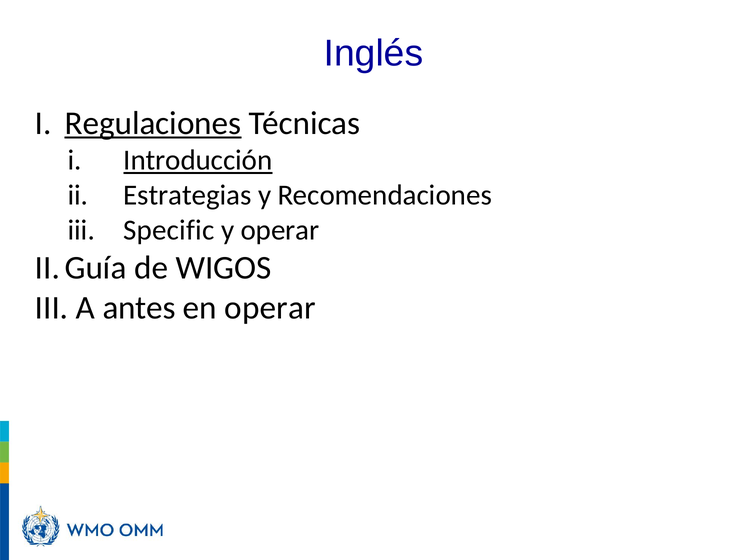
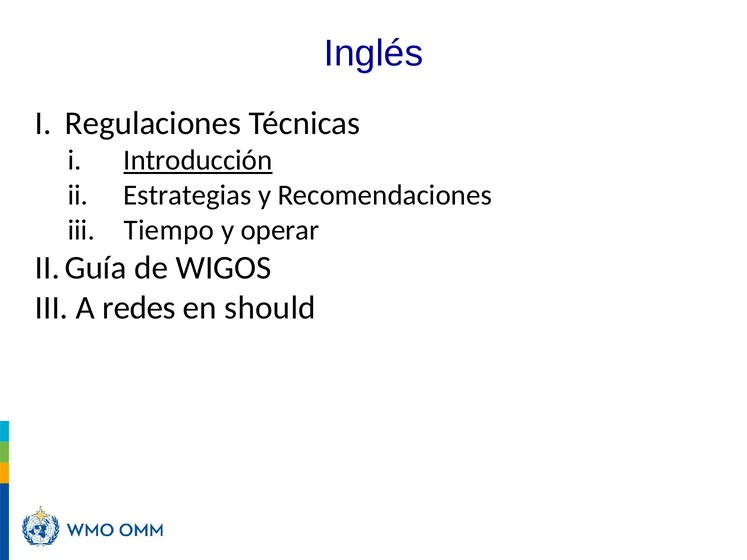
Regulaciones underline: present -> none
Specific: Specific -> Tiempo
antes: antes -> redes
en operar: operar -> should
